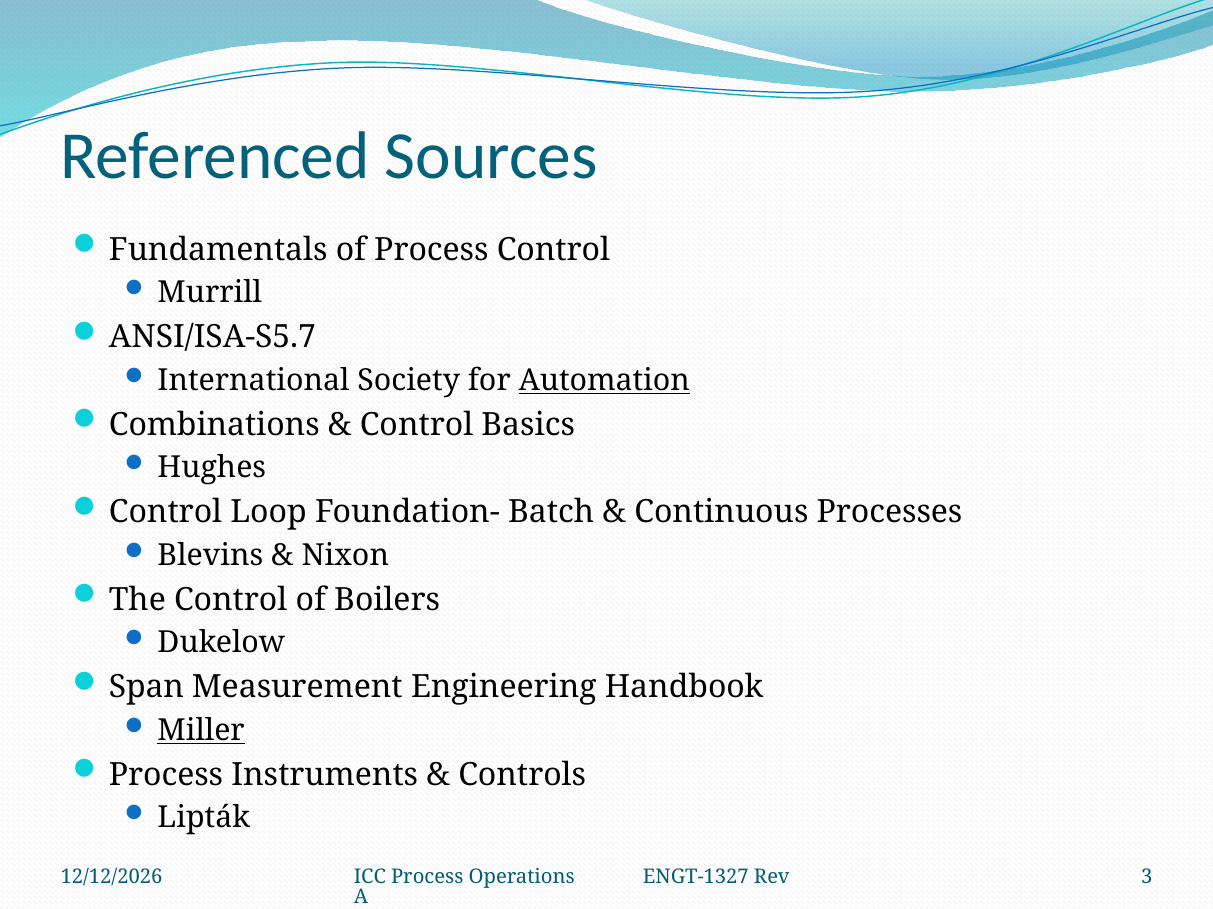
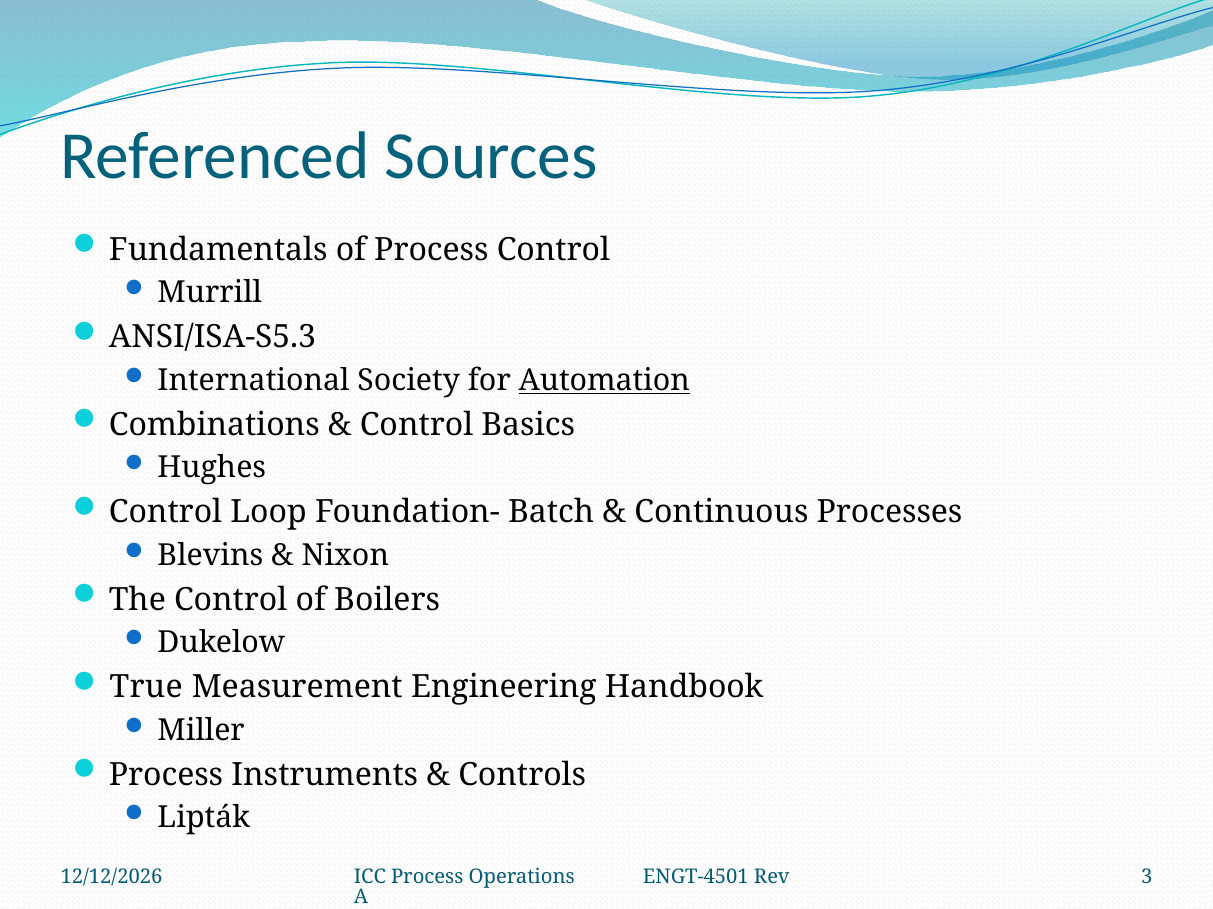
ANSI/ISA-S5.7: ANSI/ISA-S5.7 -> ANSI/ISA-S5.3
Span: Span -> True
Miller underline: present -> none
ENGT-1327: ENGT-1327 -> ENGT-4501
